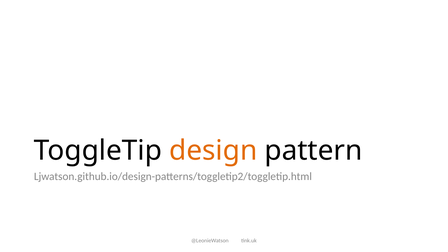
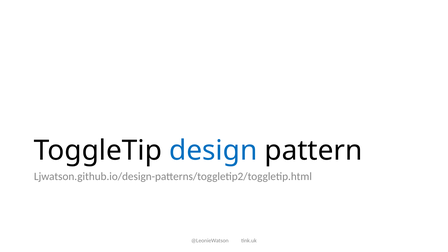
design colour: orange -> blue
